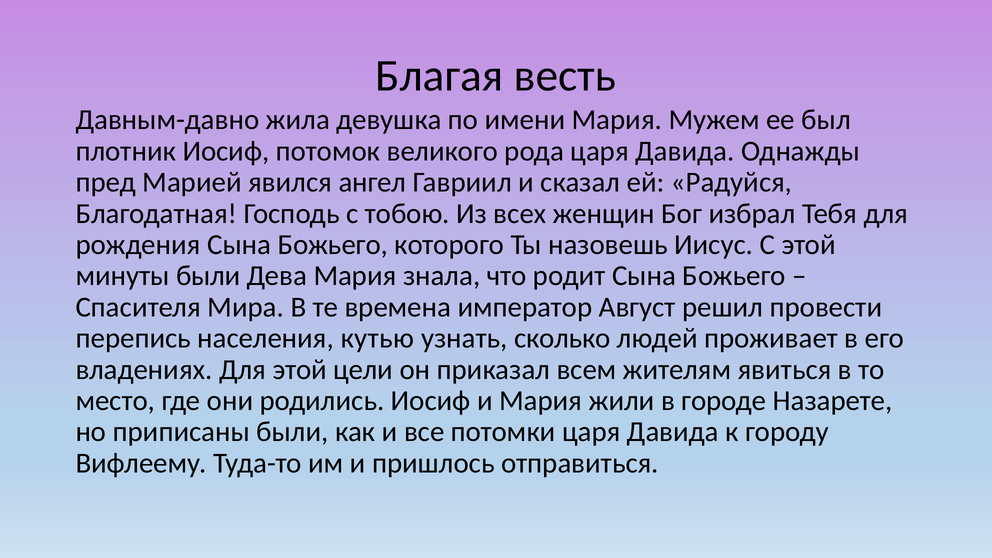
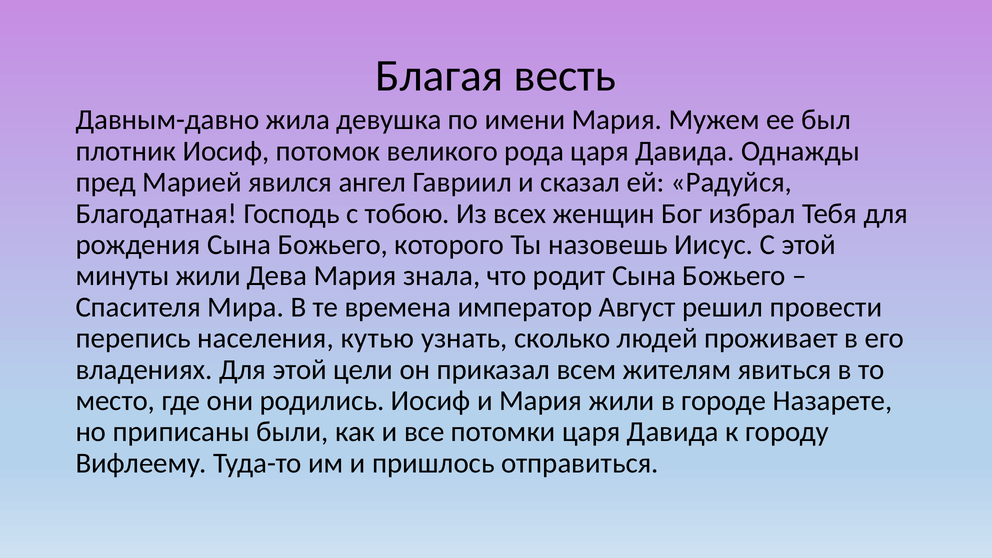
минуты были: были -> жили
